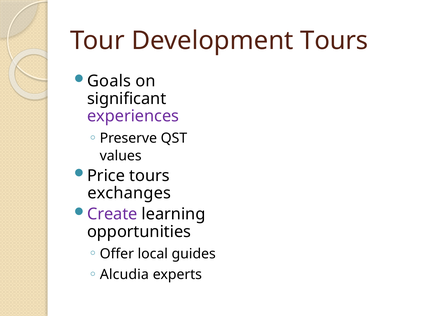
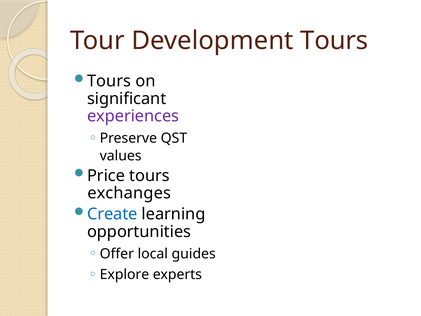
Goals at (109, 81): Goals -> Tours
Create colour: purple -> blue
Alcudia: Alcudia -> Explore
